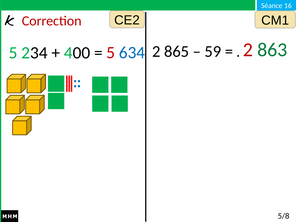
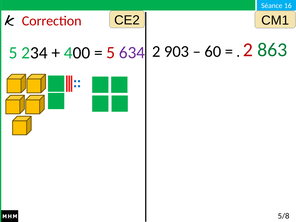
865: 865 -> 903
59: 59 -> 60
634 colour: blue -> purple
